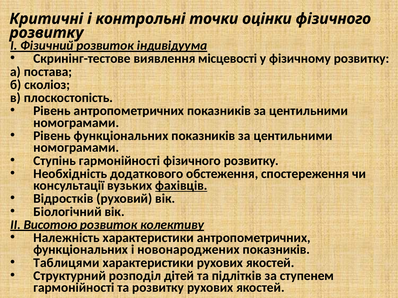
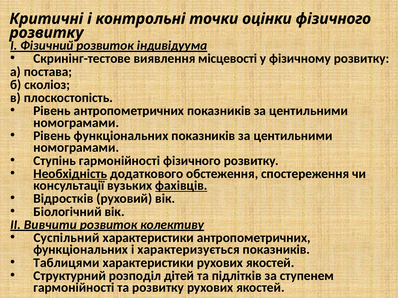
Необхідність underline: none -> present
Висотою: Висотою -> Вивчити
Належність: Належність -> Суспільний
новонароджених: новонароджених -> характеризується
